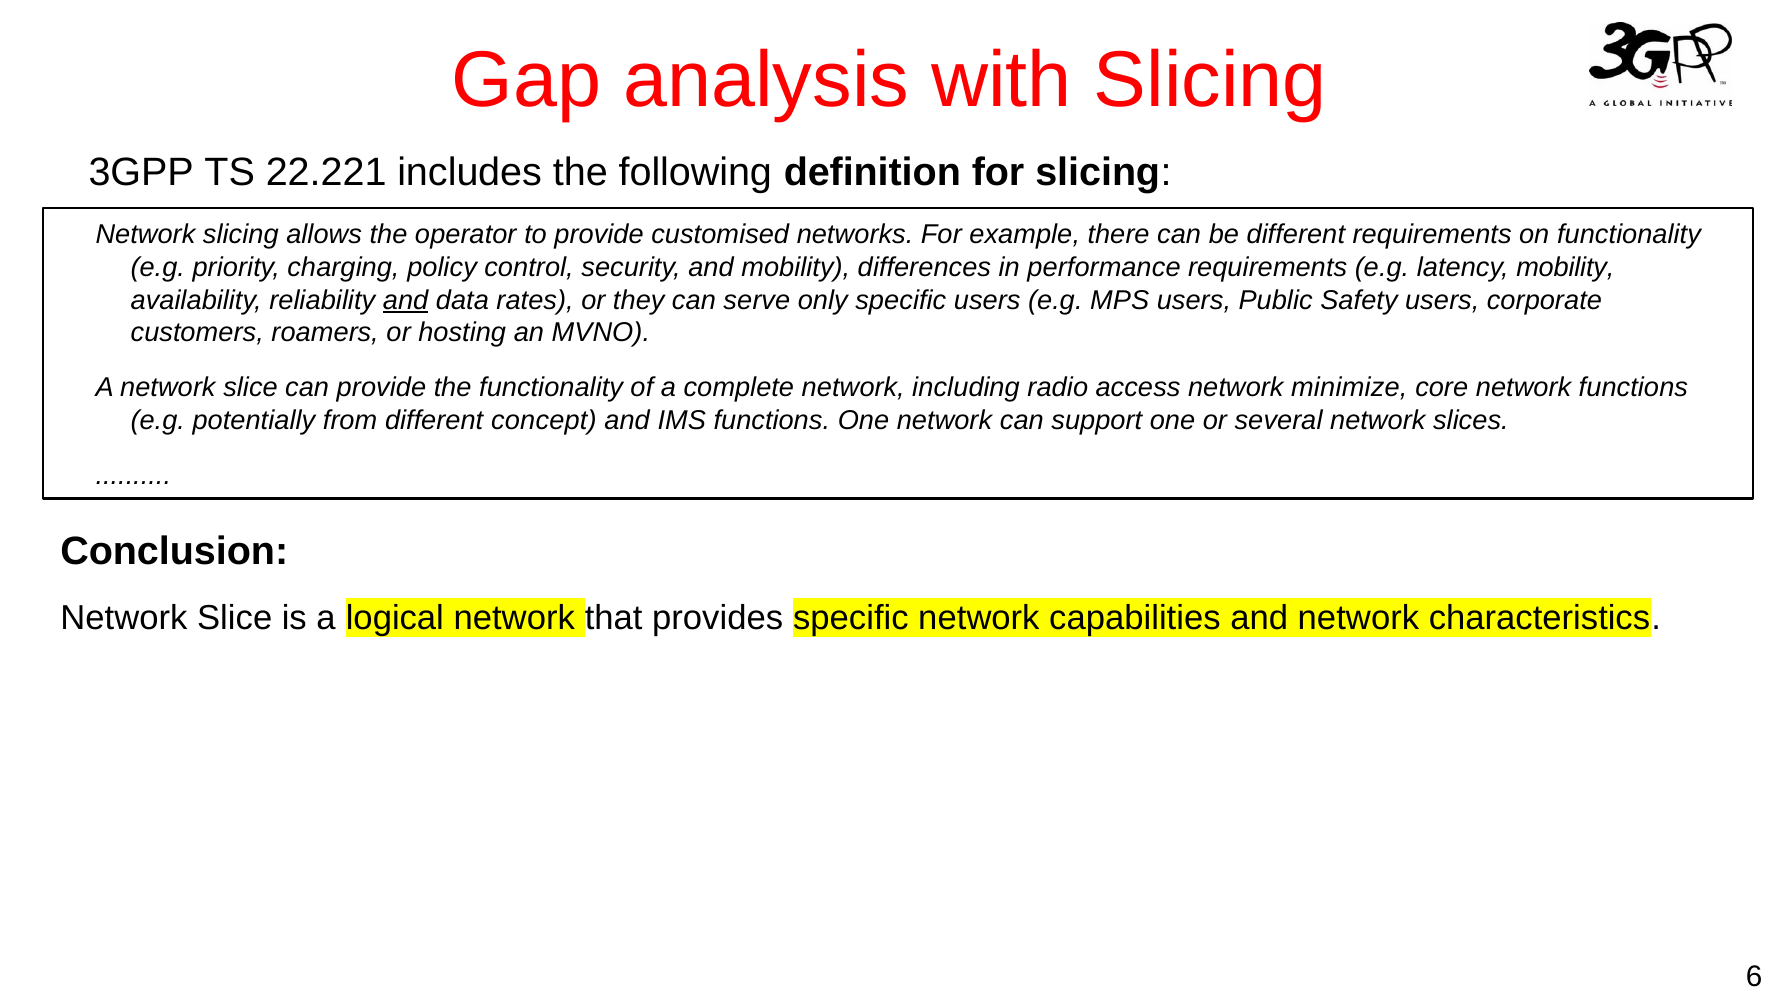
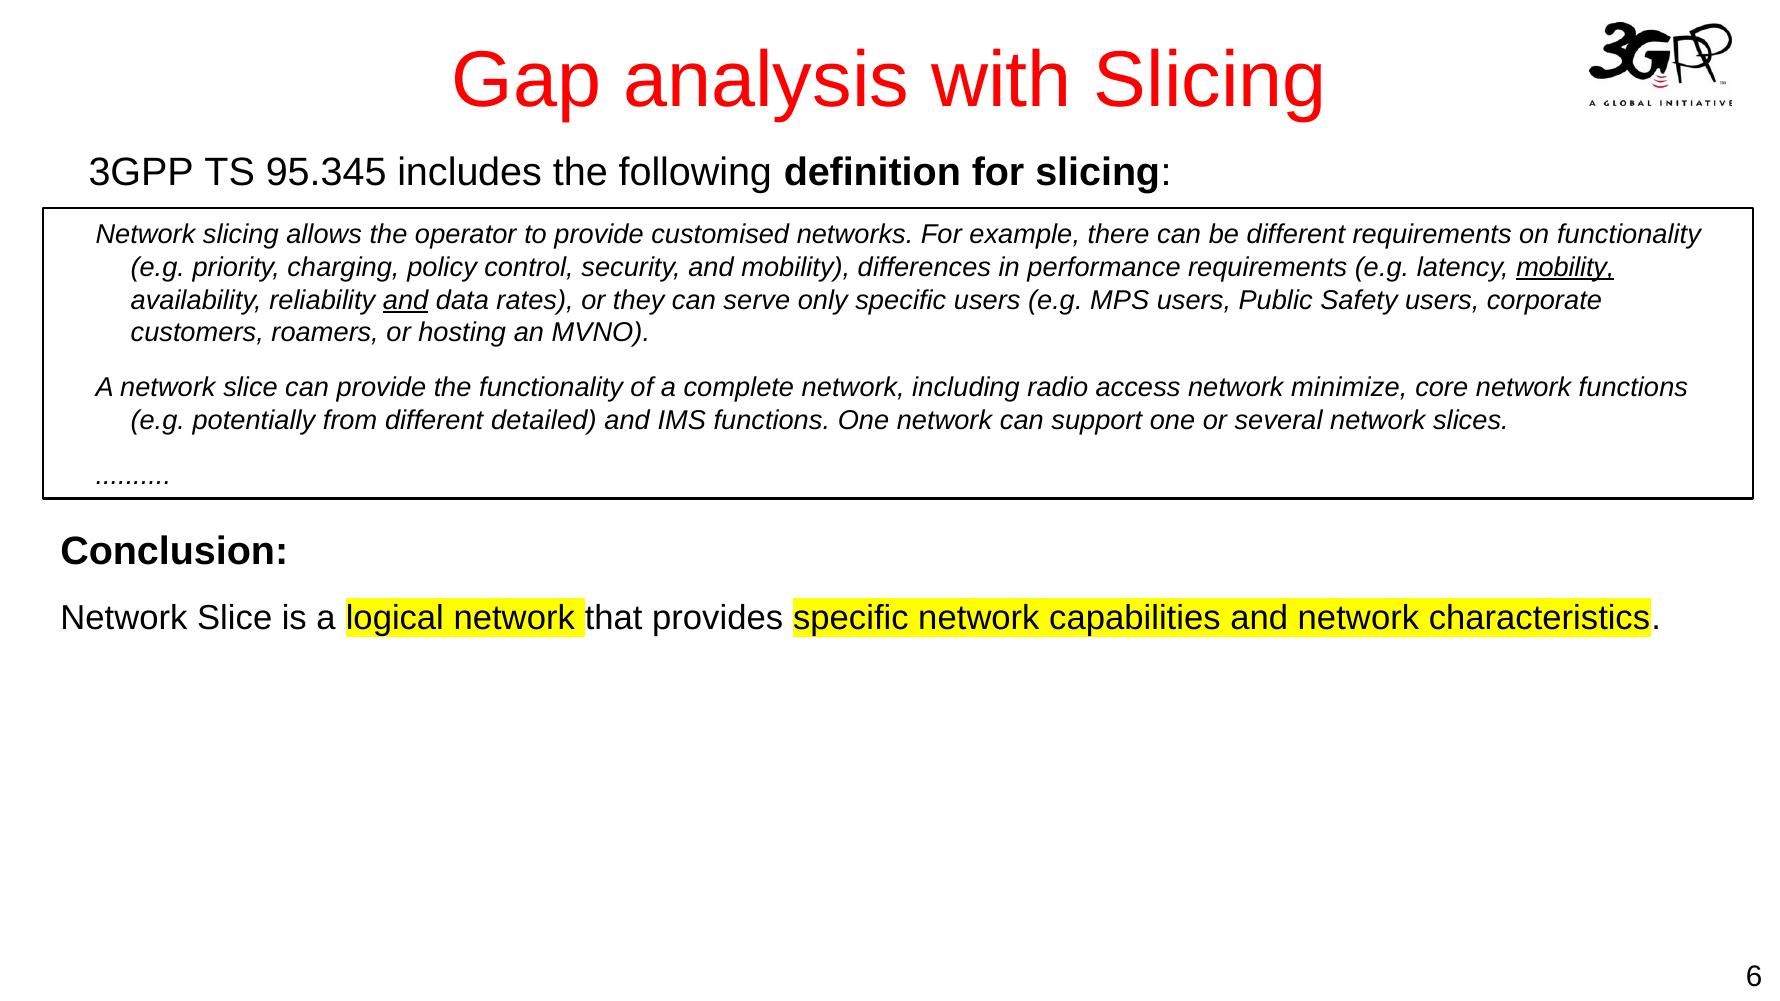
22.221: 22.221 -> 95.345
mobility at (1565, 268) underline: none -> present
concept: concept -> detailed
